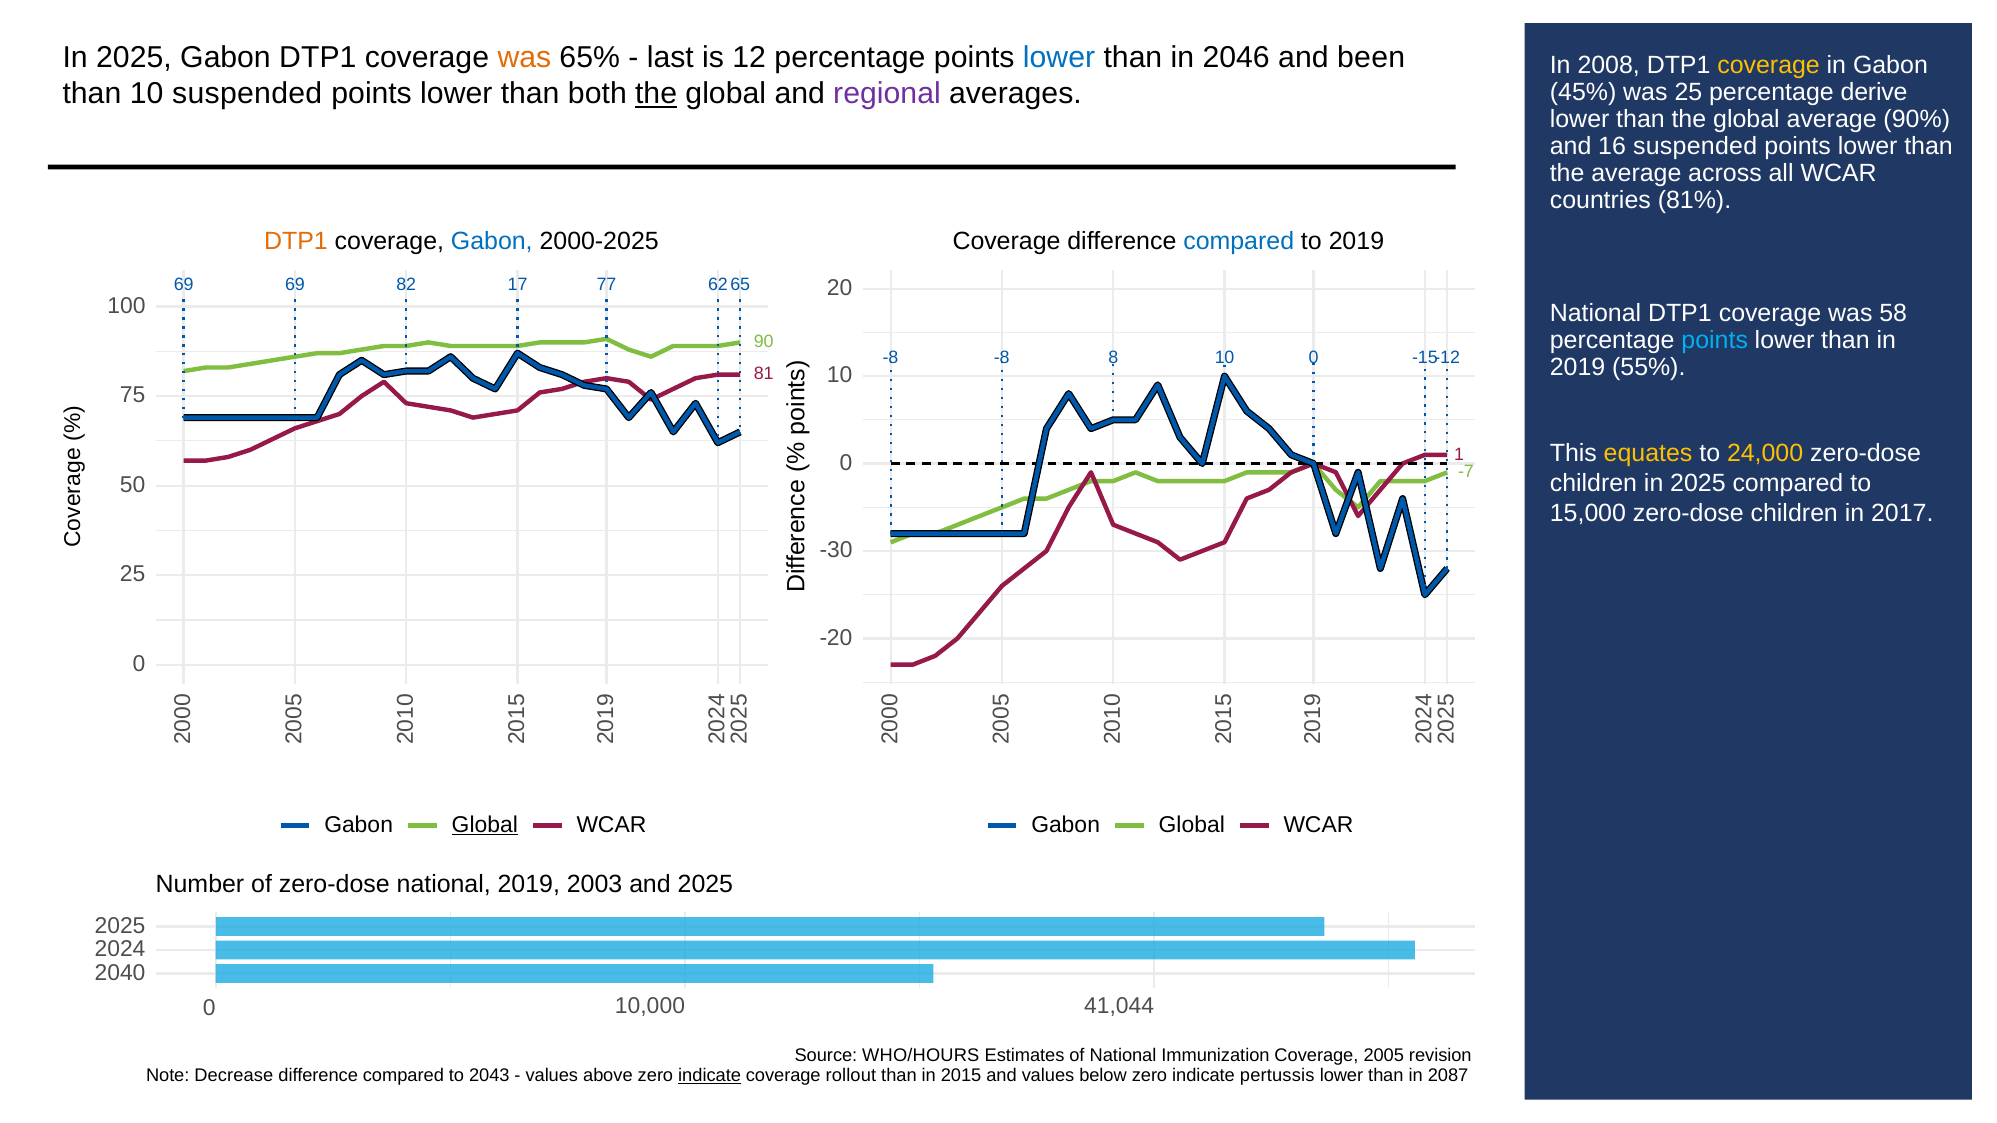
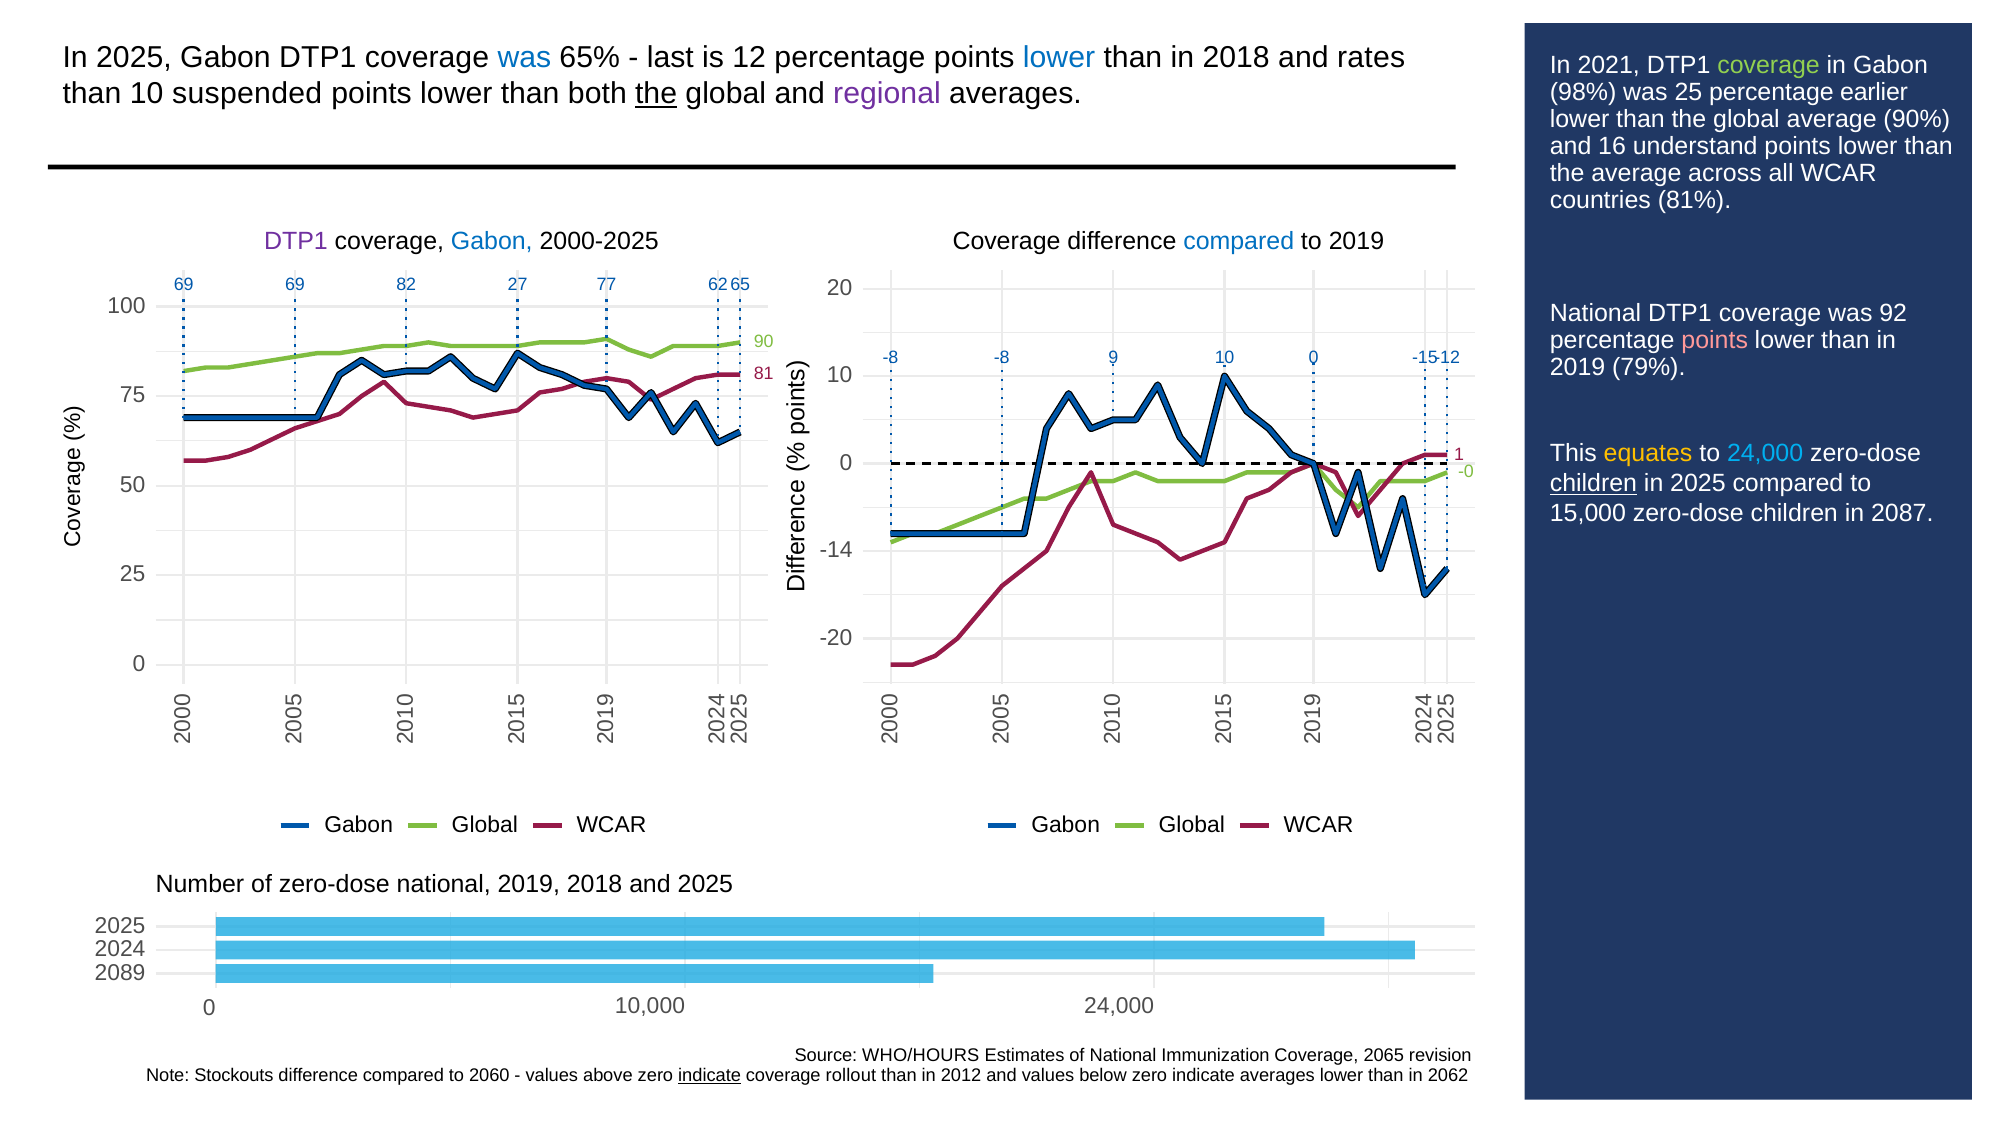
was at (524, 58) colour: orange -> blue
in 2046: 2046 -> 2018
been: been -> rates
2008: 2008 -> 2021
coverage at (1769, 66) colour: yellow -> light green
45%: 45% -> 98%
derive: derive -> earlier
16 suspended: suspended -> understand
DTP1 at (296, 241) colour: orange -> purple
17: 17 -> 27
58: 58 -> 92
points at (1715, 340) colour: light blue -> pink
-8 8: 8 -> 9
55%: 55% -> 79%
24,000 at (1765, 454) colour: yellow -> light blue
-7: -7 -> -0
children at (1594, 484) underline: none -> present
2017: 2017 -> 2087
-30: -30 -> -14
Global at (485, 825) underline: present -> none
2019 2003: 2003 -> 2018
2040: 2040 -> 2089
10,000 41,044: 41,044 -> 24,000
2005: 2005 -> 2065
Decrease: Decrease -> Stockouts
2043: 2043 -> 2060
2015: 2015 -> 2012
indicate pertussis: pertussis -> averages
2087: 2087 -> 2062
